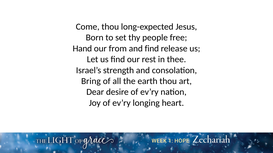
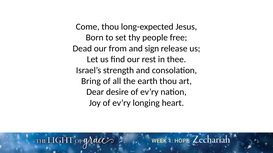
Hand: Hand -> Dead
and find: find -> sign
